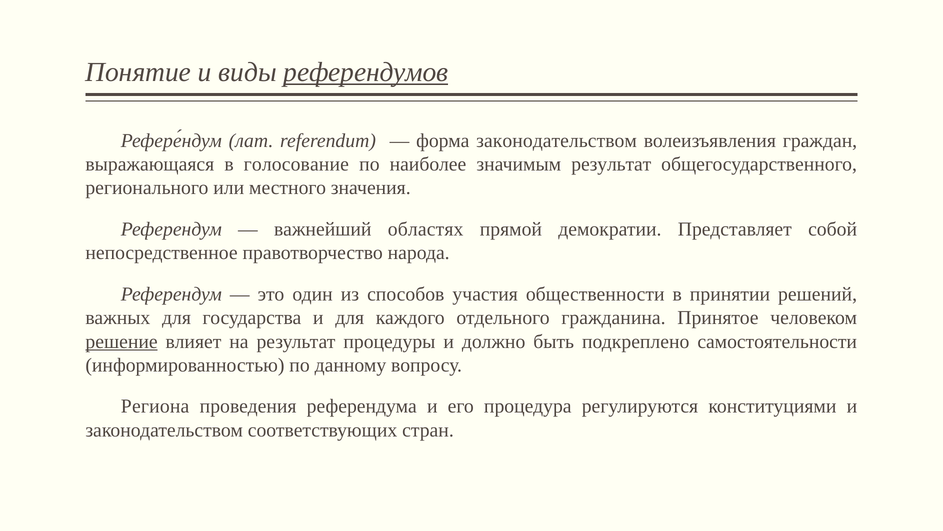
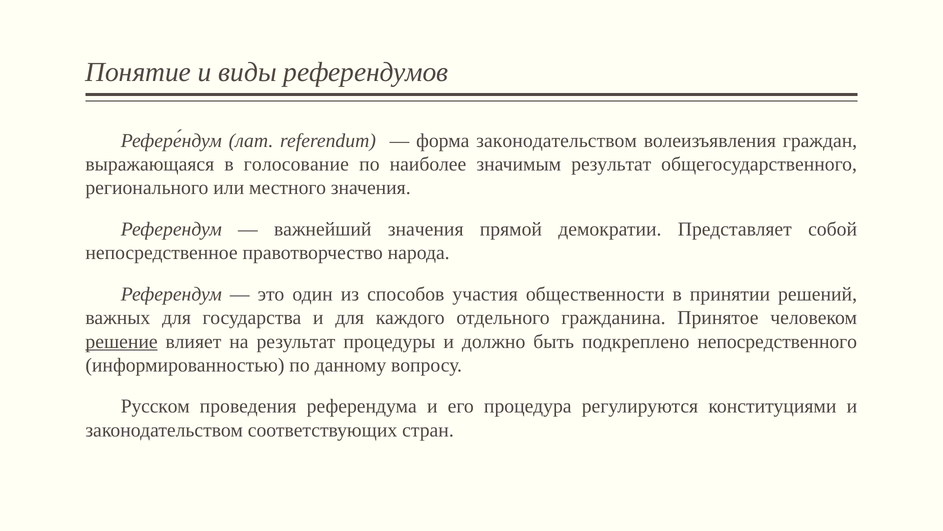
референдумов underline: present -> none
важнейший областях: областях -> значения
самостоятельности: самостоятельности -> непосредственного
Региона: Региона -> Русском
